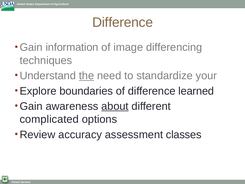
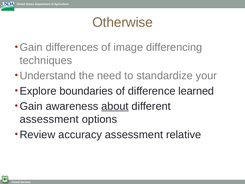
Difference at (123, 22): Difference -> Otherwise
information: information -> differences
the underline: present -> none
complicated at (49, 119): complicated -> assessment
classes: classes -> relative
